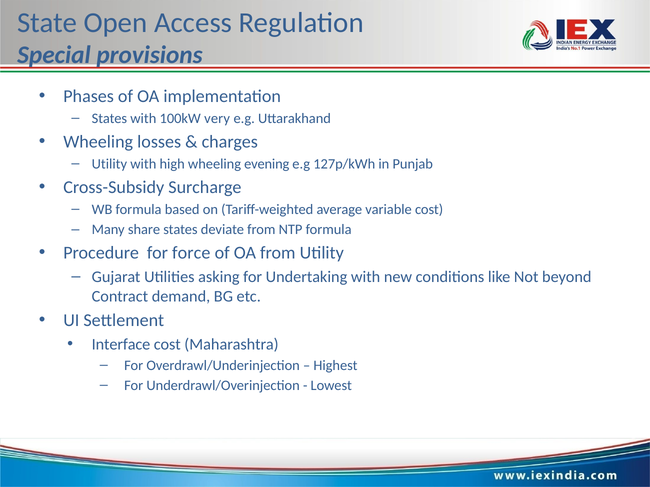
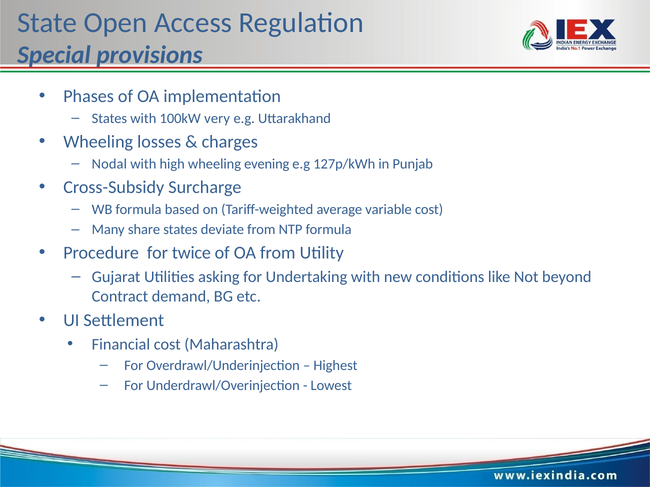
Utility at (109, 164): Utility -> Nodal
force: force -> twice
Interface: Interface -> Financial
